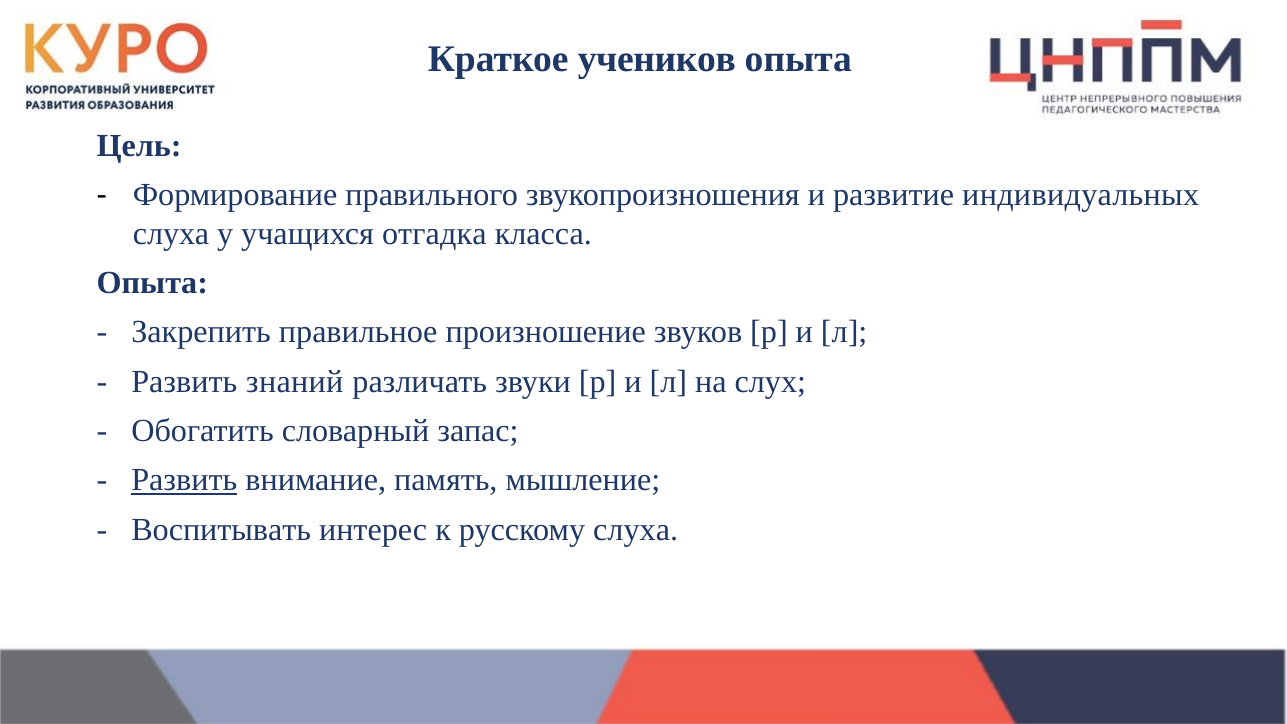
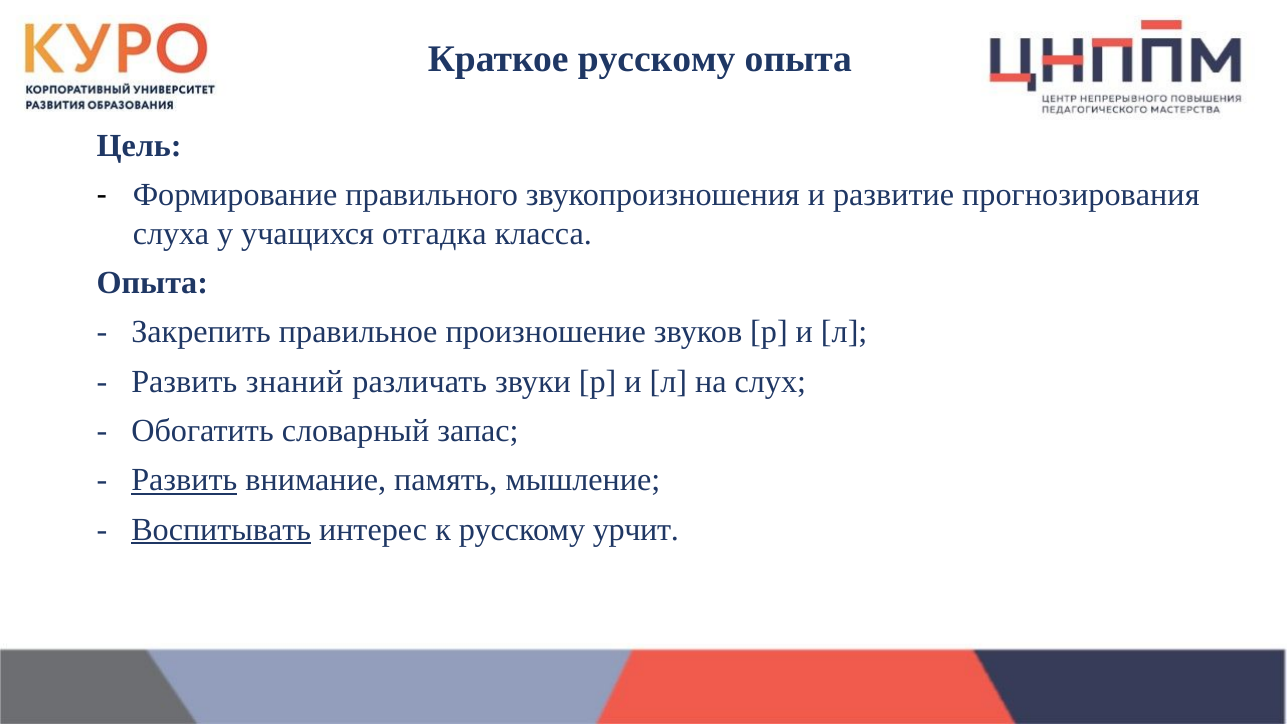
Краткое учеников: учеников -> русскому
индивидуальных: индивидуальных -> прогнозирования
Воспитывать underline: none -> present
русскому слуха: слуха -> урчит
